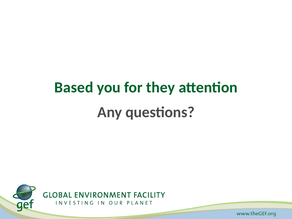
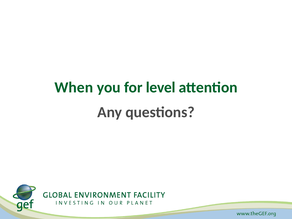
Based: Based -> When
they: they -> level
